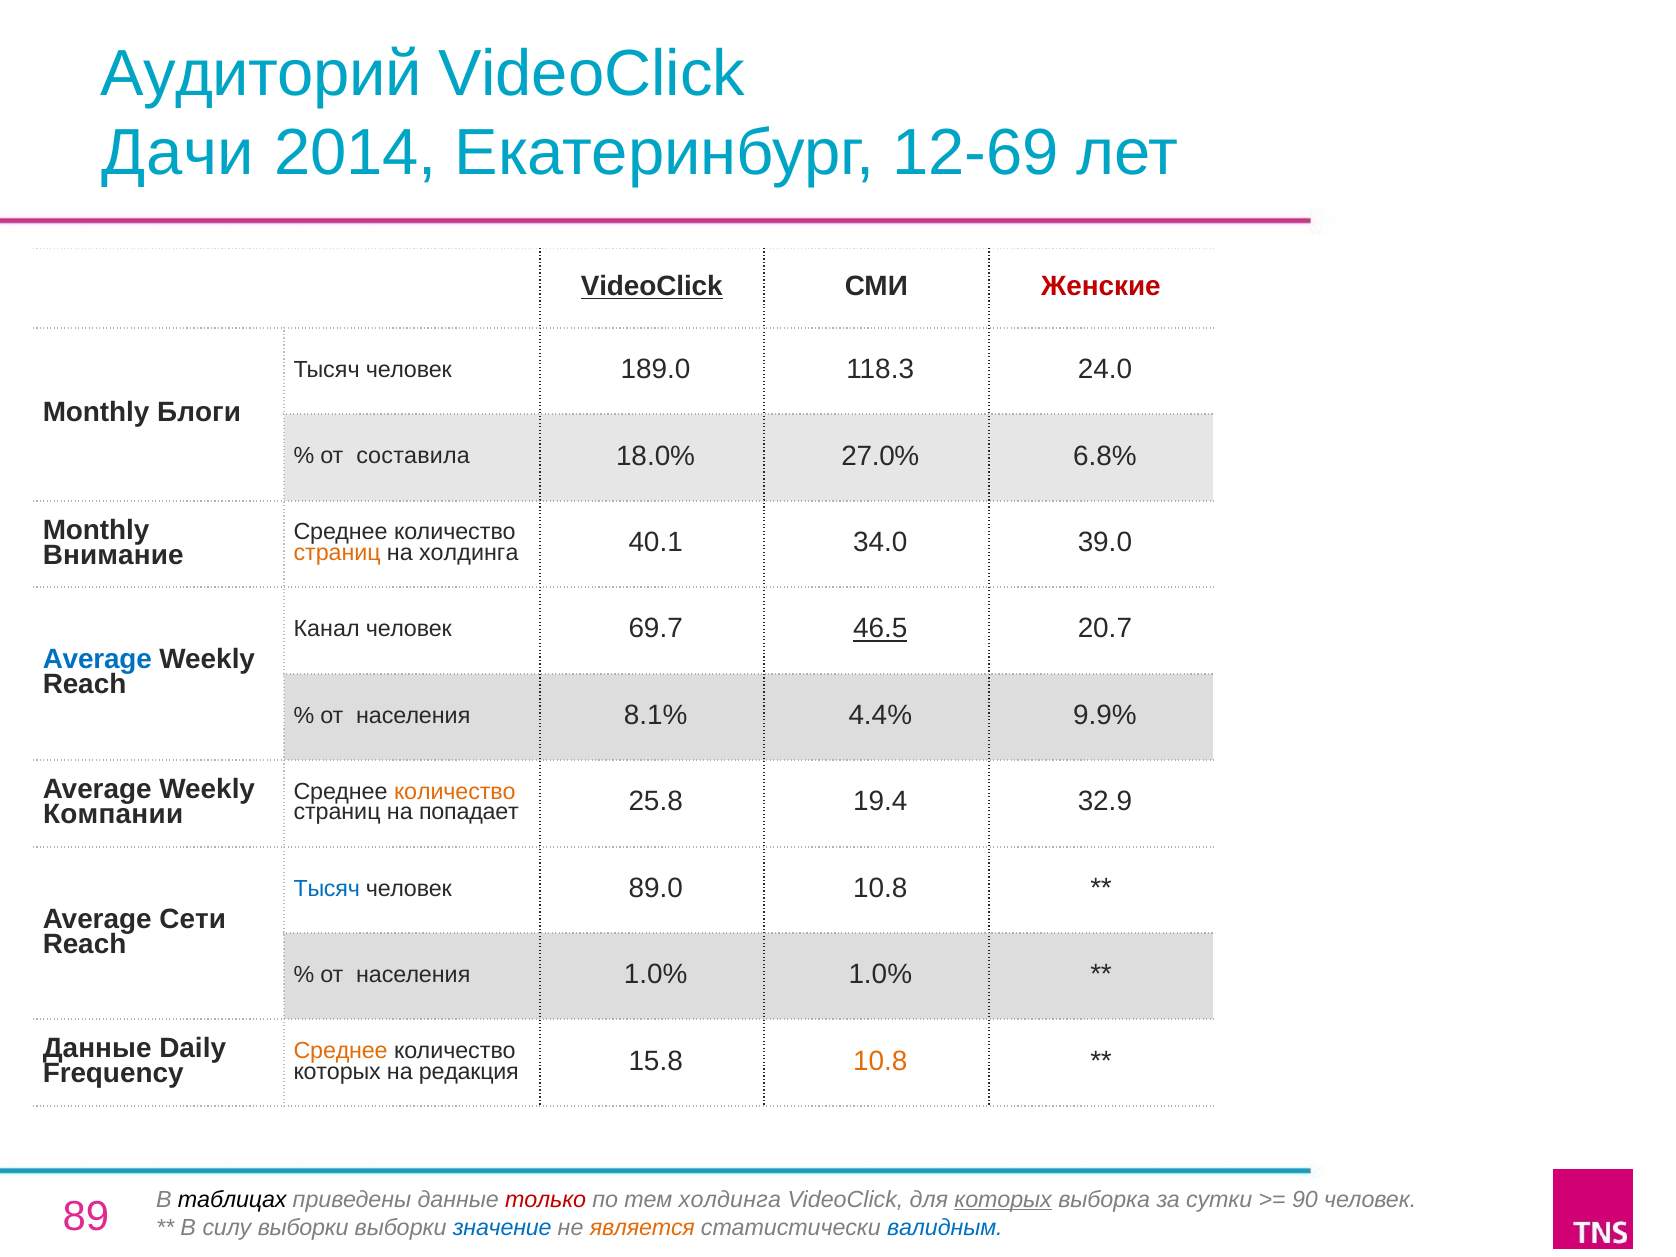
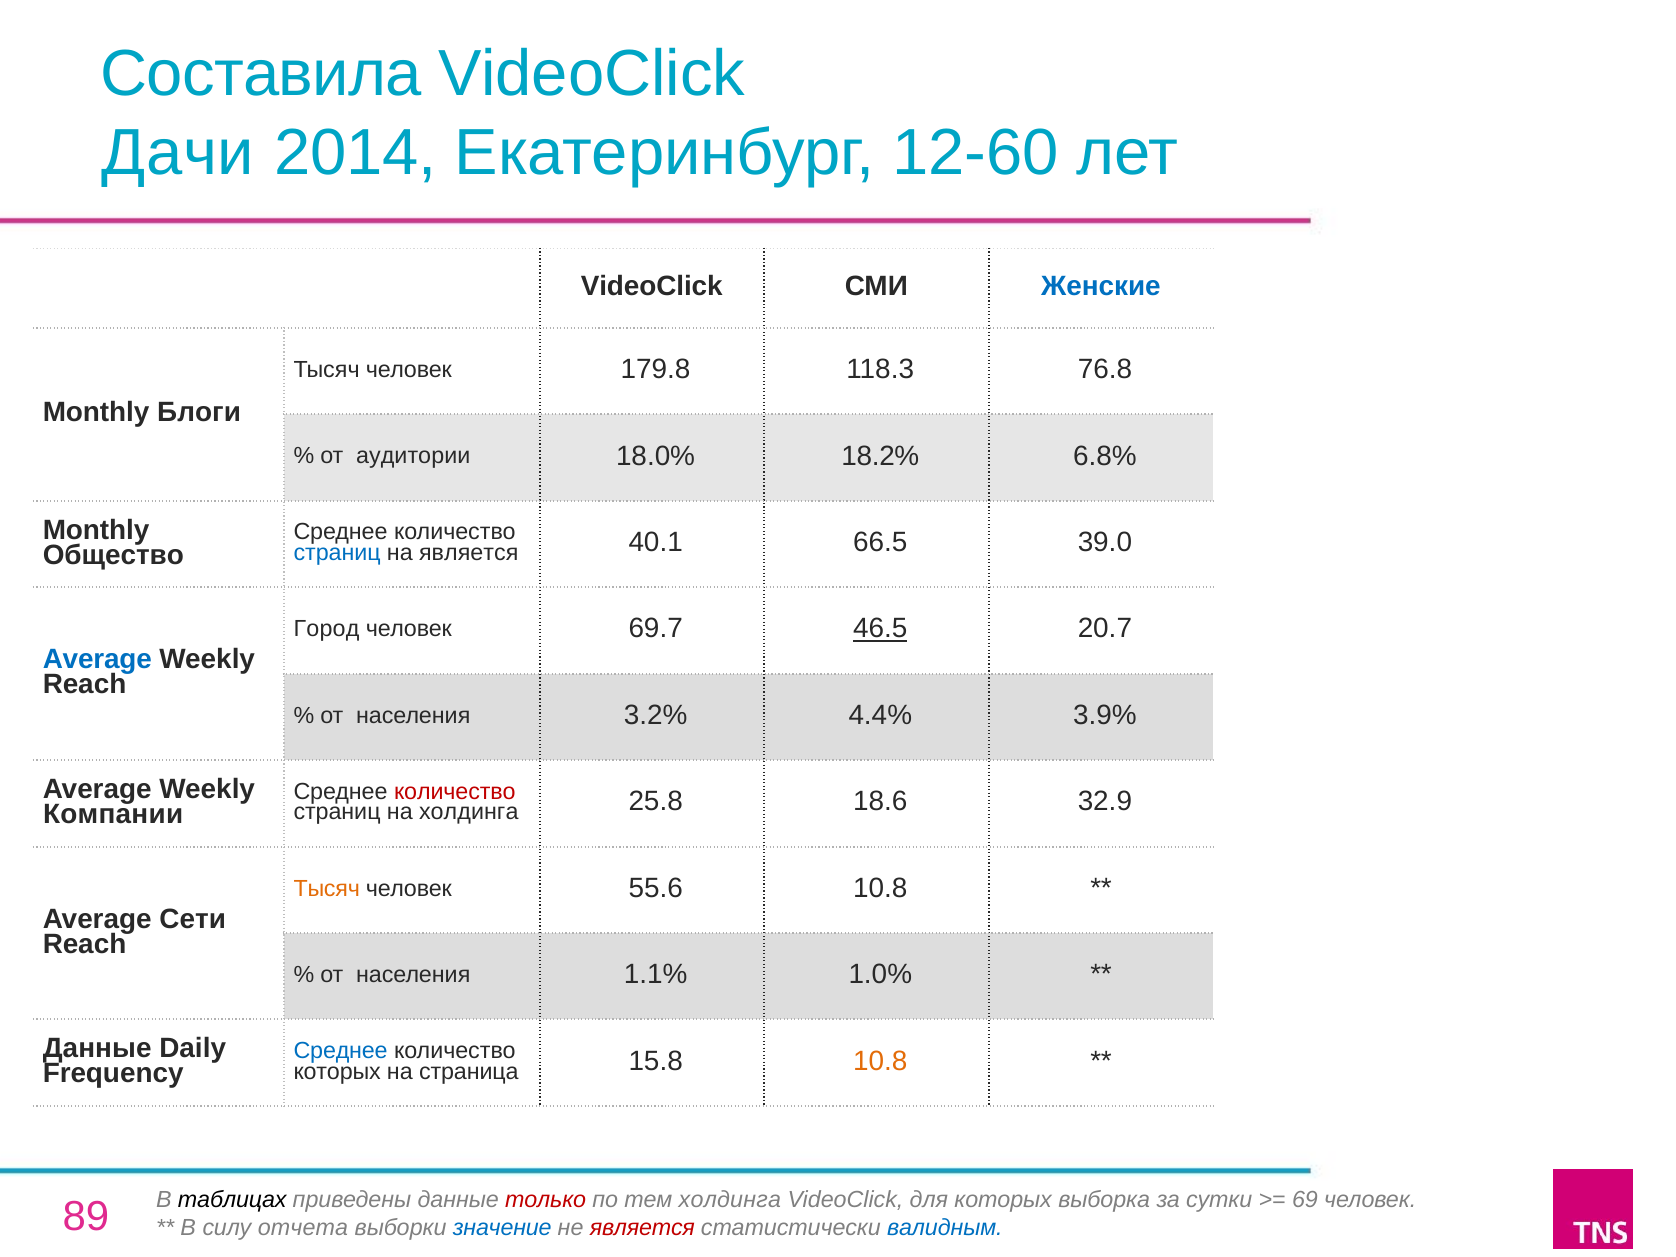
Аудиторий: Аудиторий -> Составила
12-69: 12-69 -> 12-60
VideoClick at (652, 287) underline: present -> none
Женские colour: red -> blue
189.0: 189.0 -> 179.8
24.0: 24.0 -> 76.8
составила: составила -> аудитории
27.0%: 27.0% -> 18.2%
Внимание: Внимание -> Общество
страниц at (337, 553) colour: orange -> blue
на холдинга: холдинга -> является
34.0: 34.0 -> 66.5
Канал: Канал -> Город
8.1%: 8.1% -> 3.2%
9.9%: 9.9% -> 3.9%
количество at (455, 792) colour: orange -> red
на попадает: попадает -> холдинга
19.4: 19.4 -> 18.6
Тысяч at (327, 888) colour: blue -> orange
89.0: 89.0 -> 55.6
населения 1.0%: 1.0% -> 1.1%
Среднее at (341, 1051) colour: orange -> blue
редакция: редакция -> страница
которых at (1003, 1199) underline: present -> none
90: 90 -> 69
силу выборки: выборки -> отчета
является at (642, 1227) colour: orange -> red
